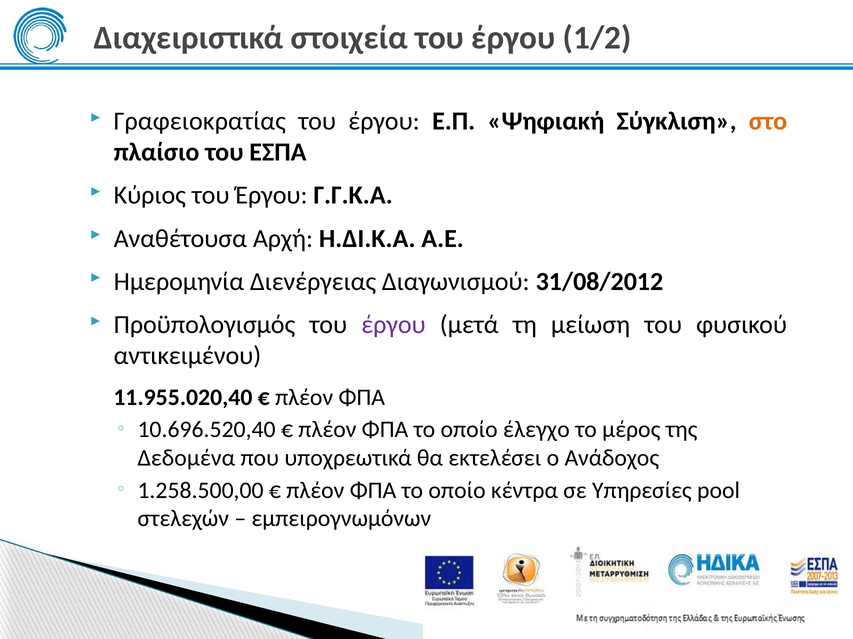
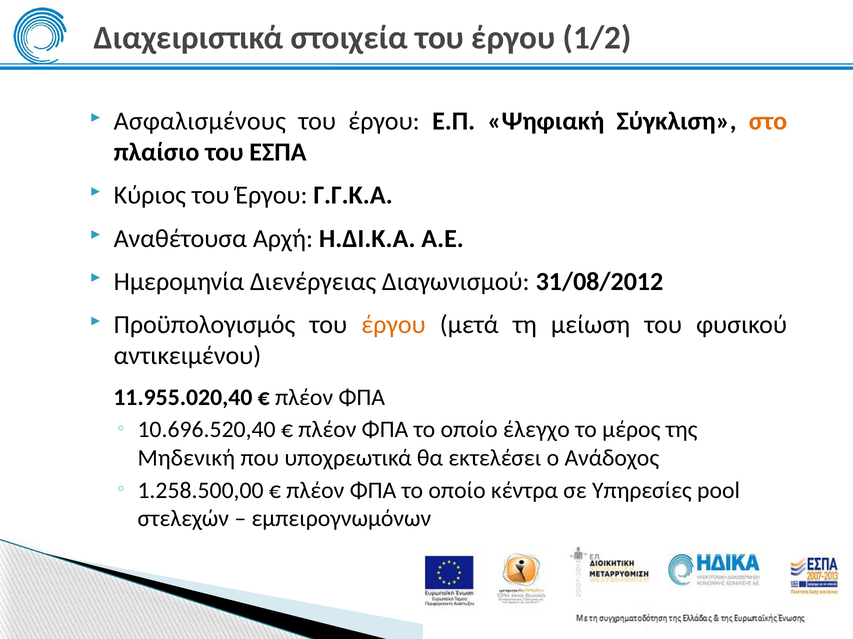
Γραφειοκρατίας: Γραφειοκρατίας -> Ασφαλισμένους
έργου at (394, 325) colour: purple -> orange
Δεδομένα: Δεδομένα -> Μηδενική
